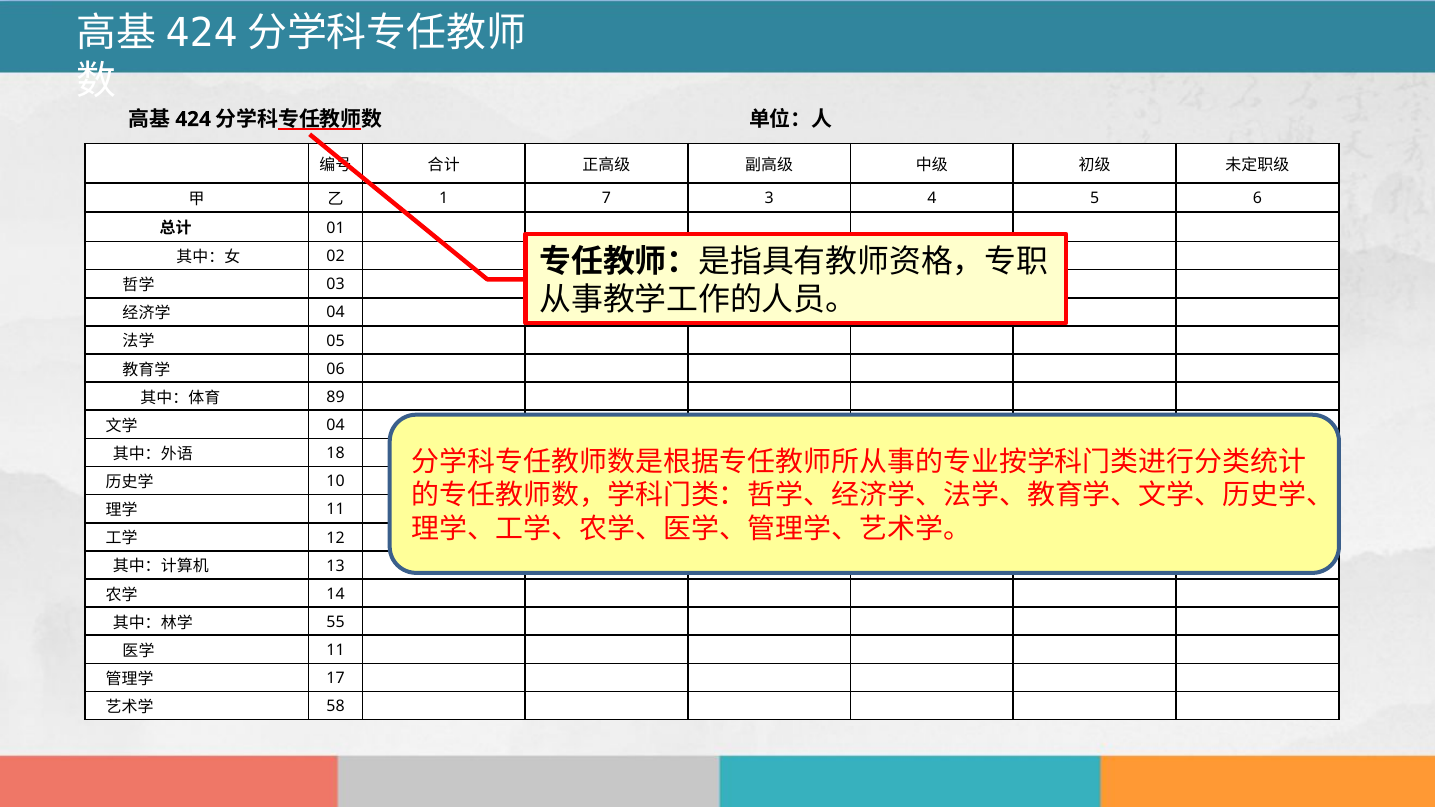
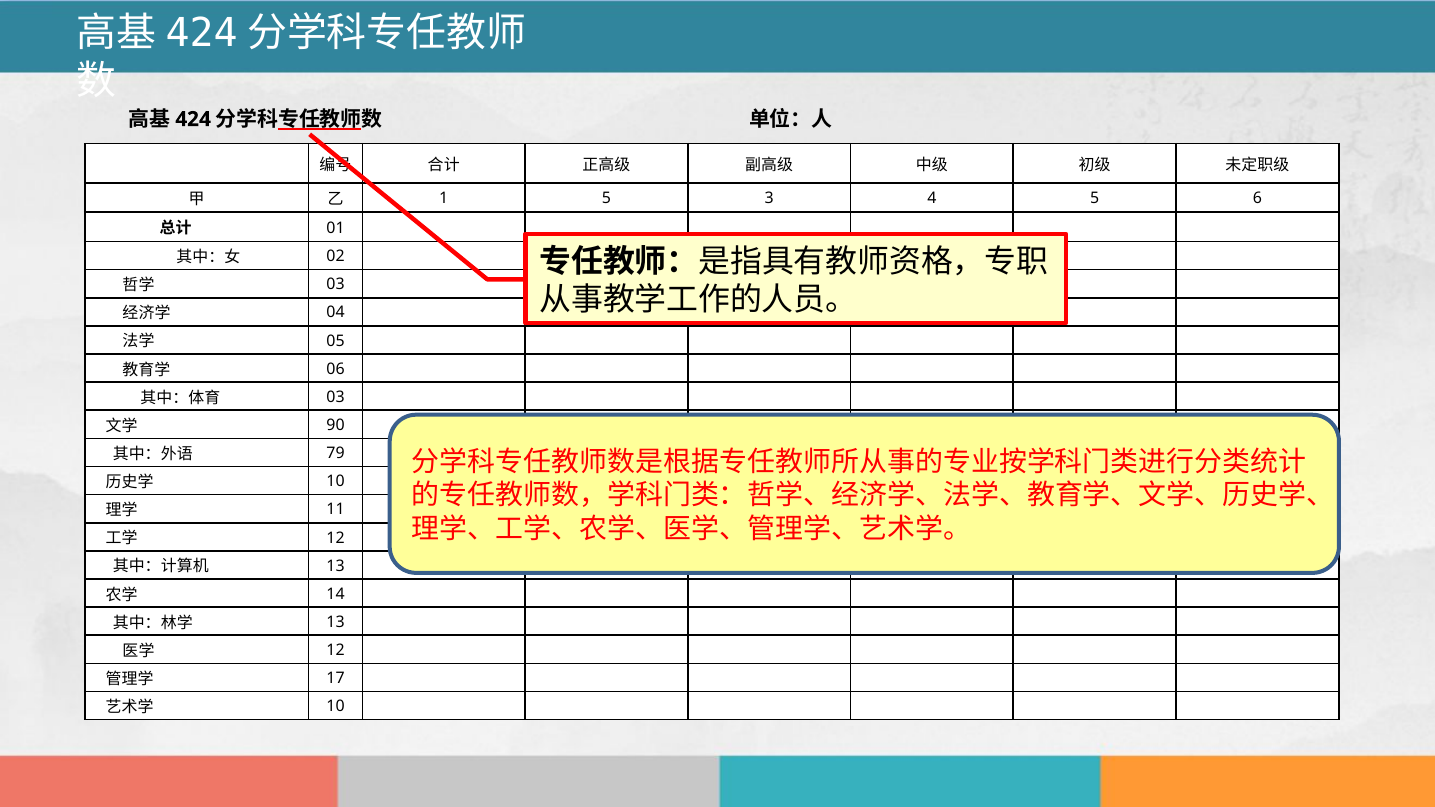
1 7: 7 -> 5
89 at (336, 397): 89 -> 03
04 at (336, 425): 04 -> 90
18: 18 -> 79
55 at (336, 622): 55 -> 13
11 at (336, 650): 11 -> 12
58 at (336, 707): 58 -> 10
